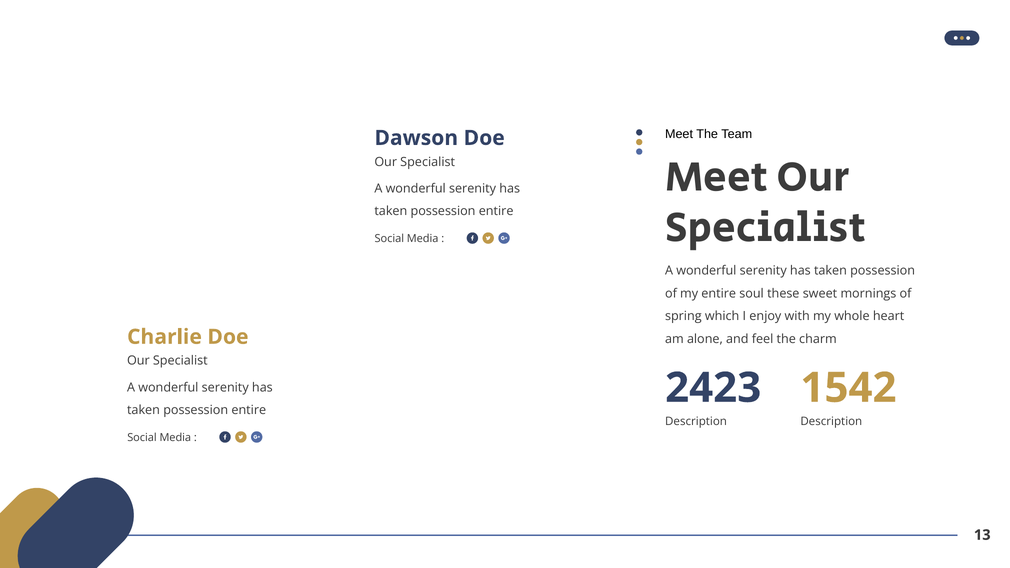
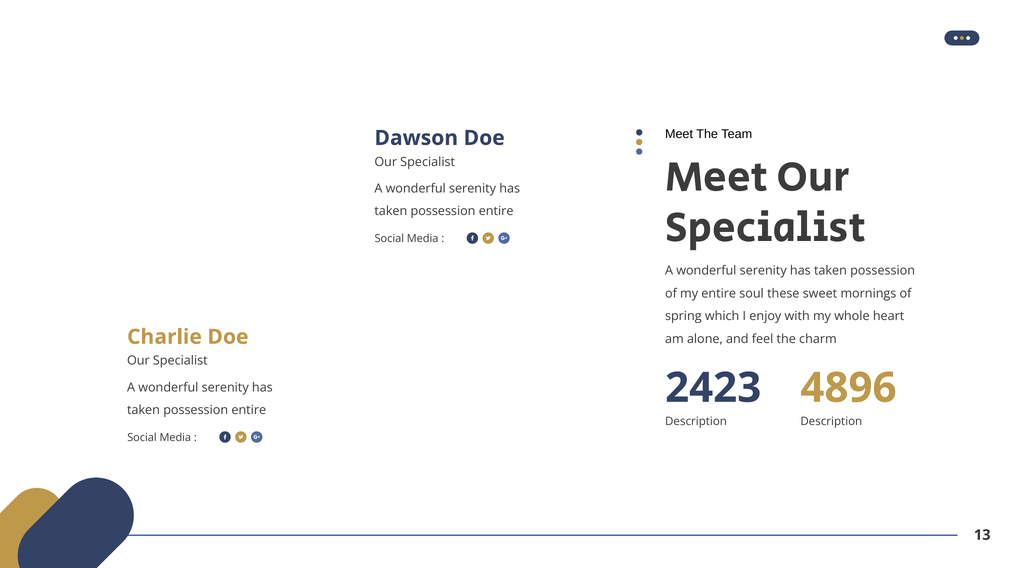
1542: 1542 -> 4896
